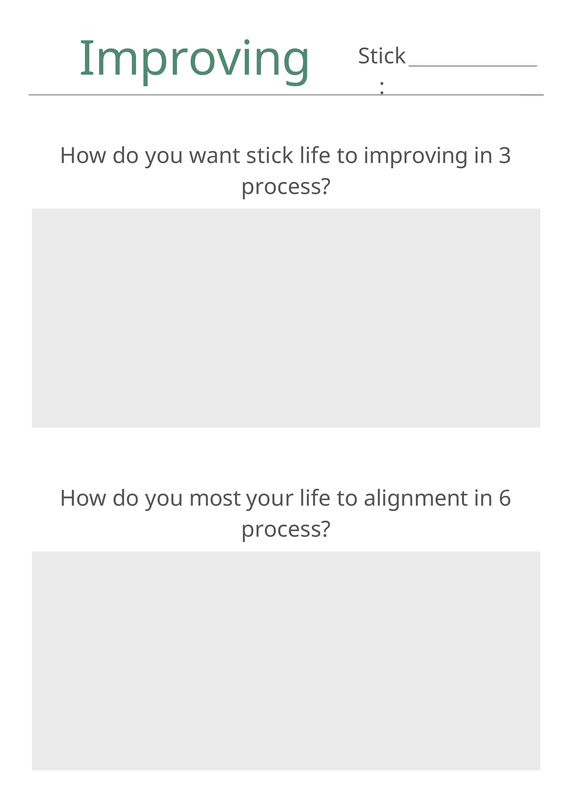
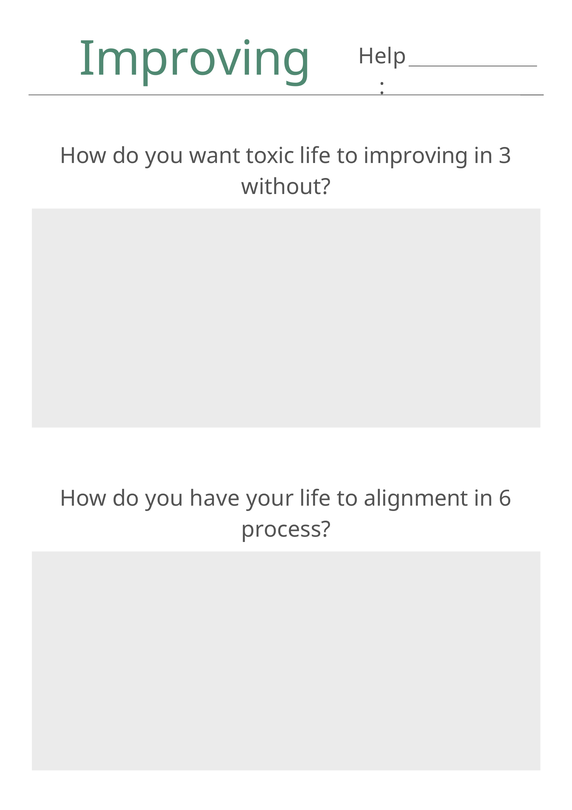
Stick at (382, 56): Stick -> Help
want stick: stick -> toxic
process at (286, 187): process -> without
most: most -> have
